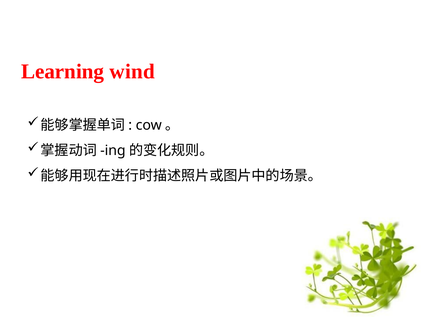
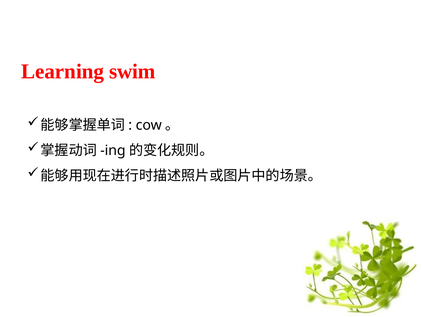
wind: wind -> swim
